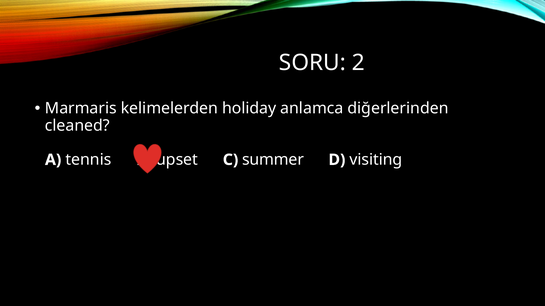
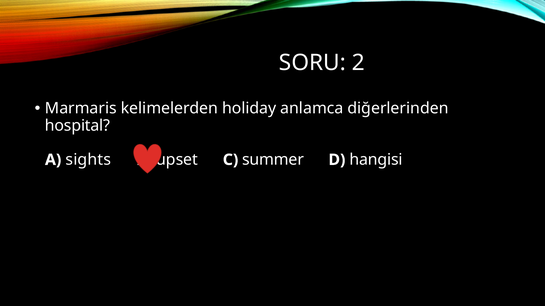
cleaned: cleaned -> hospital
tennis: tennis -> sights
visiting: visiting -> hangisi
